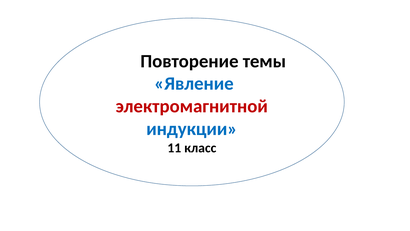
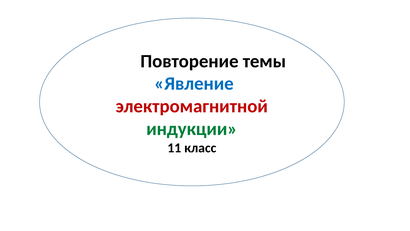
индукции colour: blue -> green
